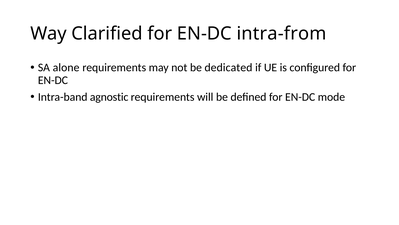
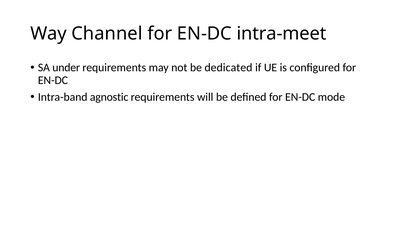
Clarified: Clarified -> Channel
intra-from: intra-from -> intra-meet
alone: alone -> under
